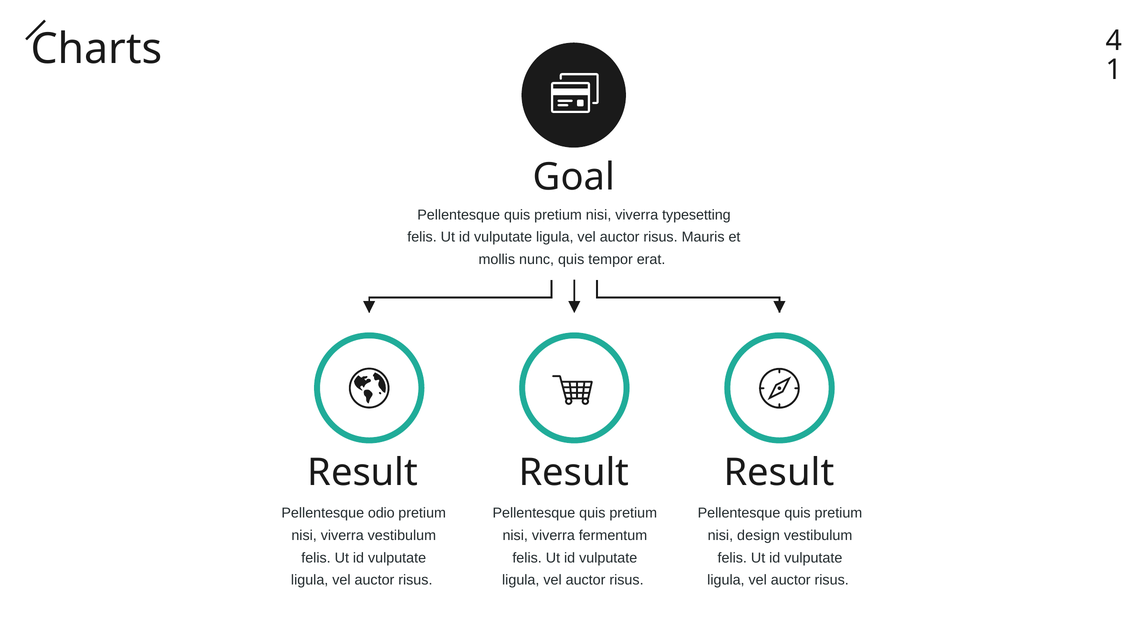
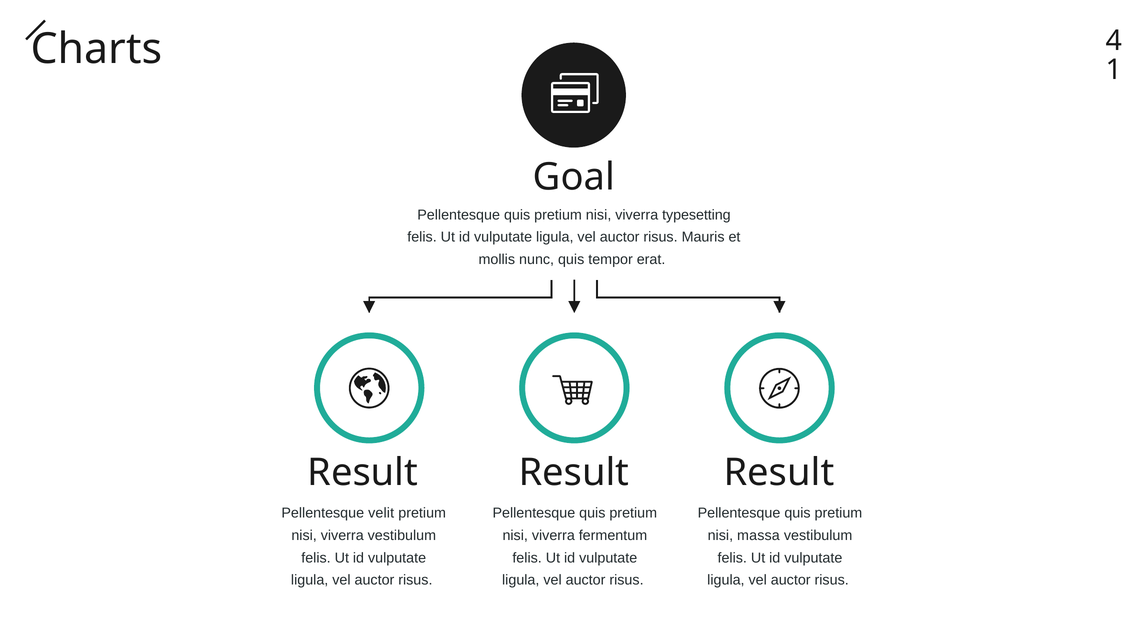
odio: odio -> velit
design: design -> massa
